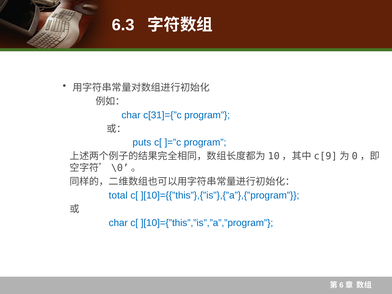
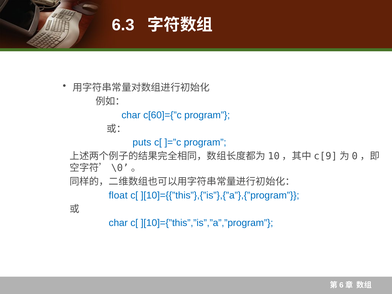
c[31]={”c: c[31]={”c -> c[60]={”c
total: total -> float
